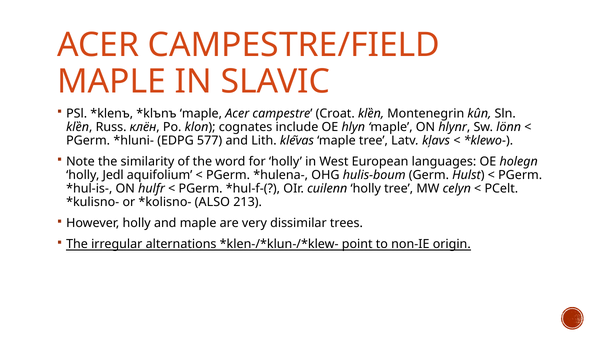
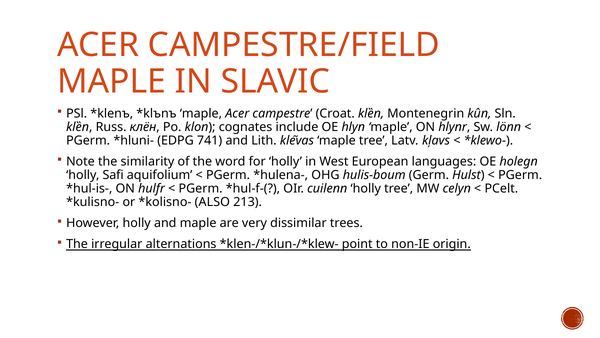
577: 577 -> 741
Jedl: Jedl -> Safi
